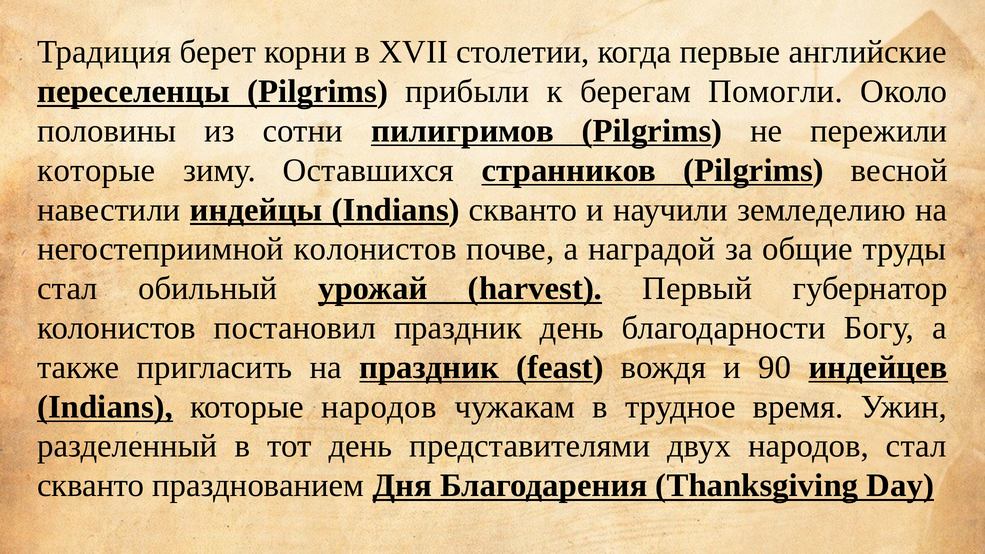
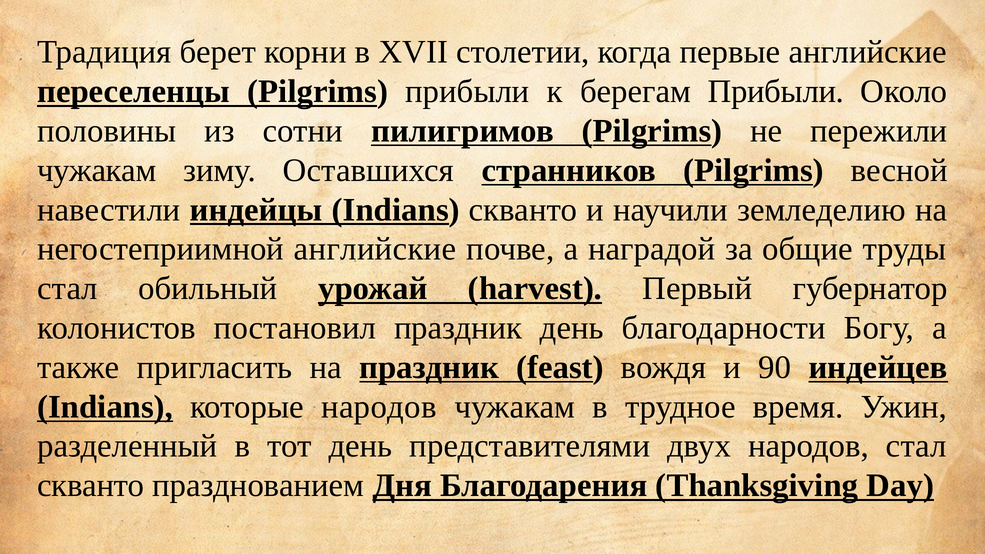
берегам Помогли: Помогли -> Прибыли
которые at (96, 170): которые -> чужакам
негостеприимной колонистов: колонистов -> английские
